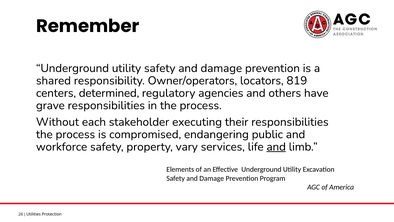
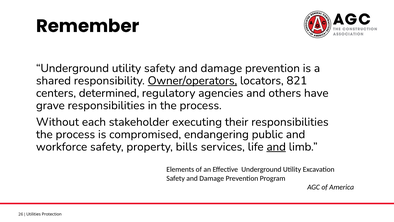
Owner/operators underline: none -> present
819: 819 -> 821
vary: vary -> bills
